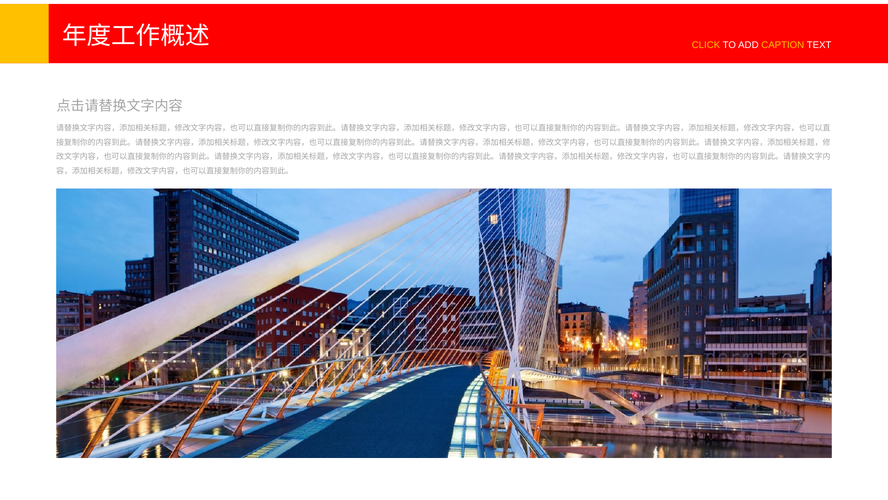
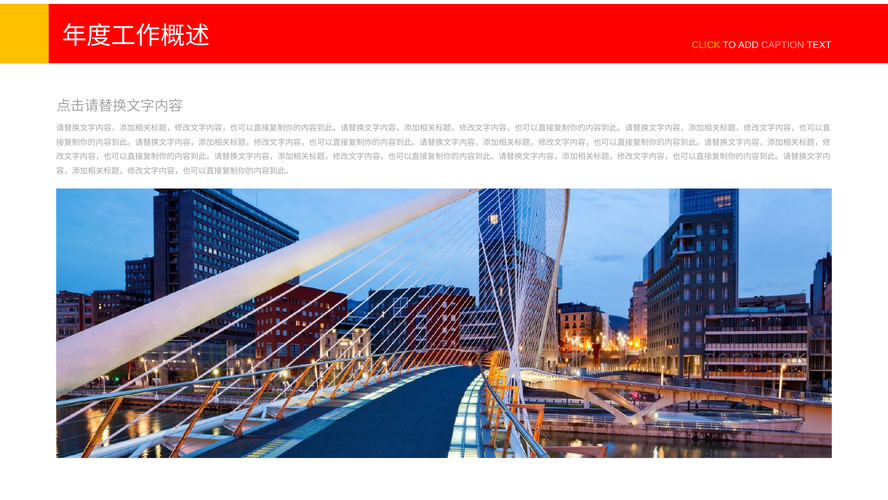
CAPTION colour: yellow -> pink
